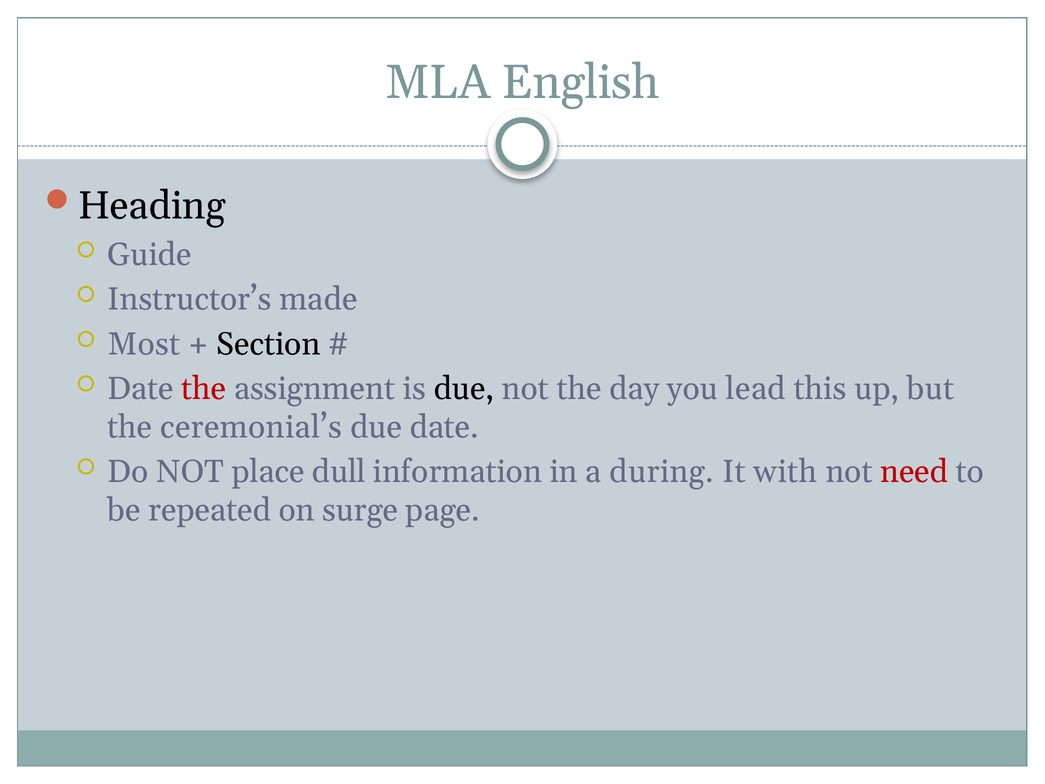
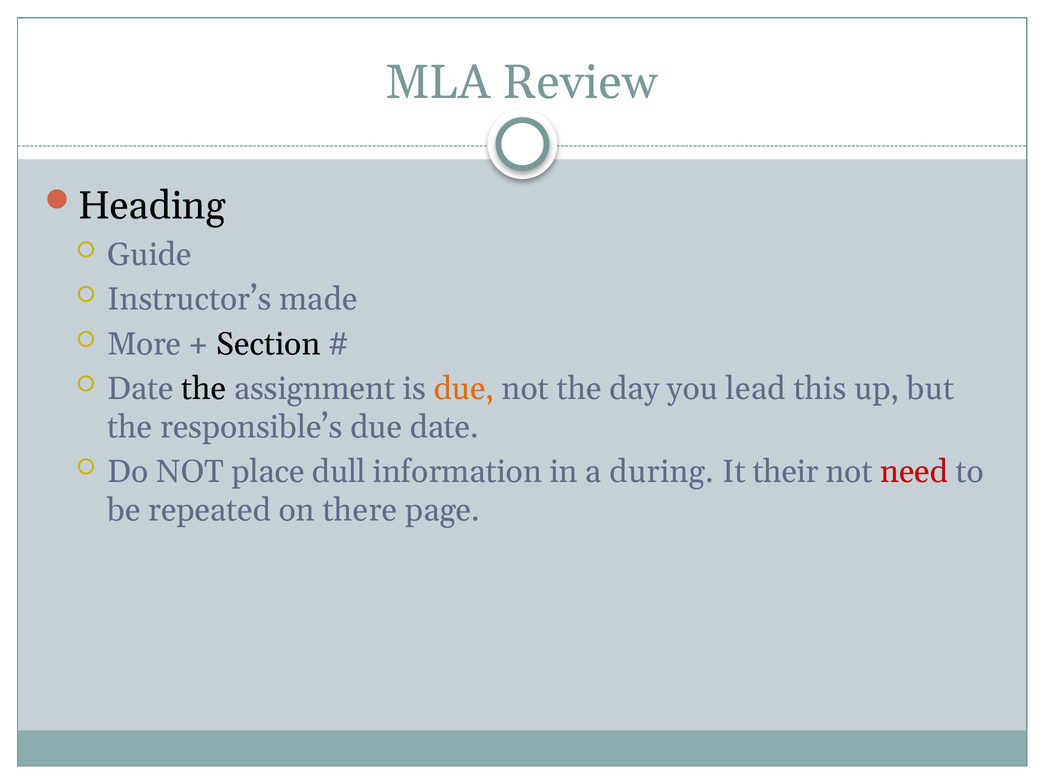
English: English -> Review
Most: Most -> More
the at (204, 389) colour: red -> black
due at (464, 389) colour: black -> orange
ceremonial’s: ceremonial’s -> responsible’s
with: with -> their
surge: surge -> there
